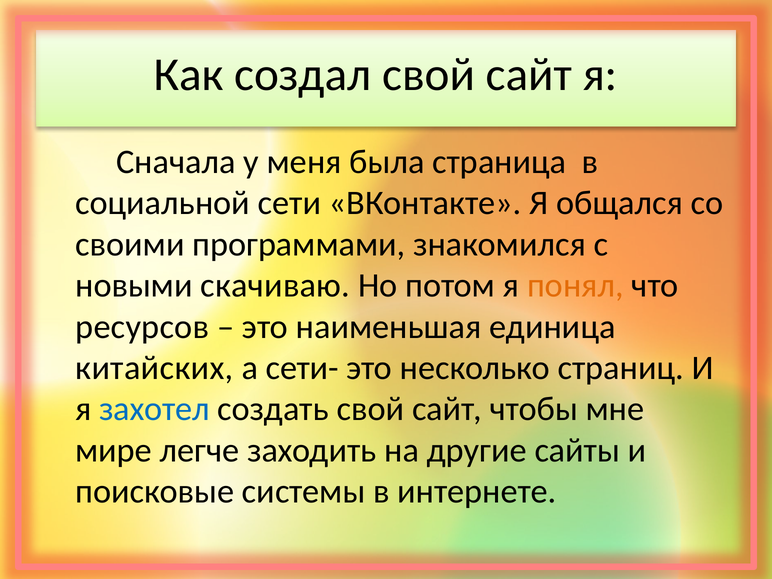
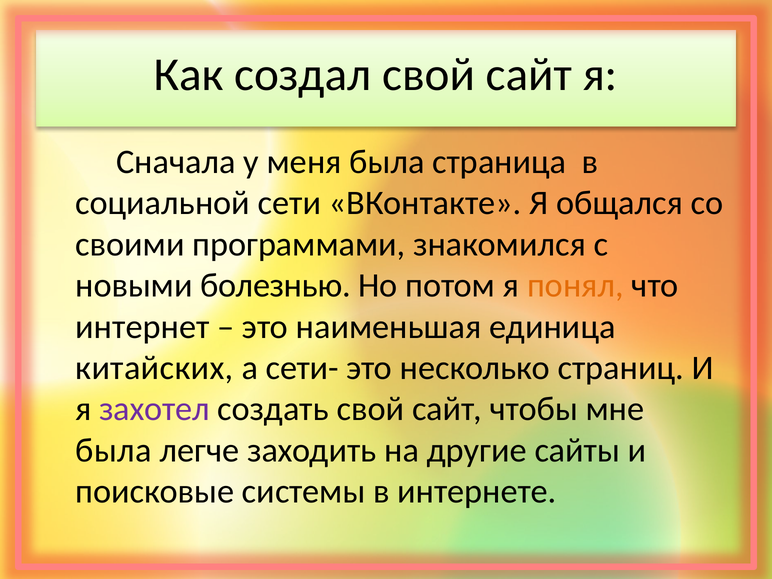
скачиваю: скачиваю -> болезнью
ресурсов: ресурсов -> интернет
захотел colour: blue -> purple
мире at (114, 450): мире -> была
